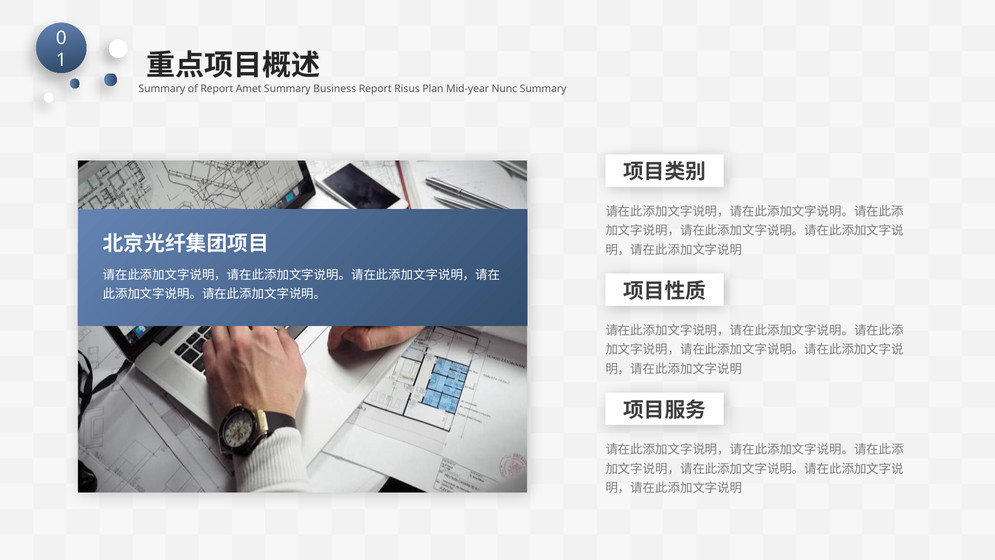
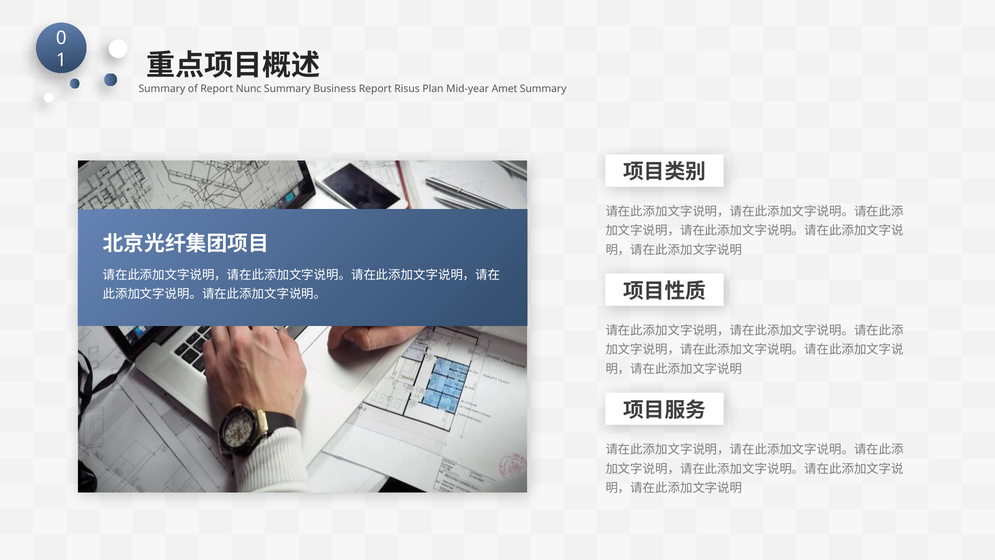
Amet: Amet -> Nunc
Nunc: Nunc -> Amet
